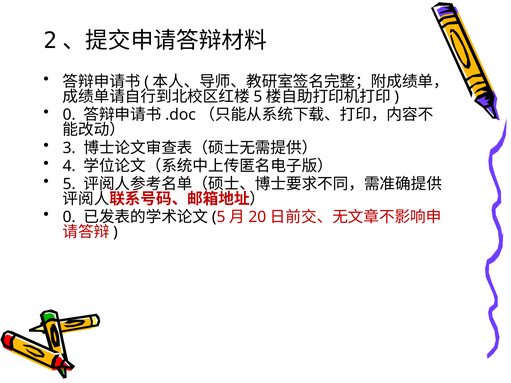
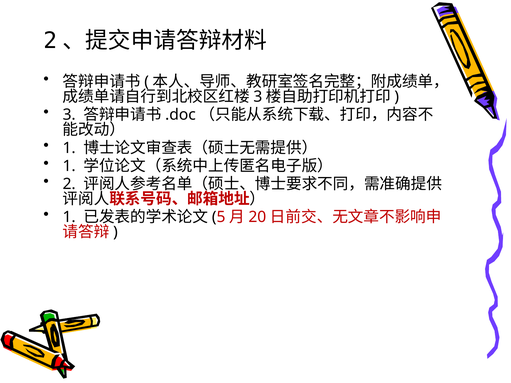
5 at (258, 97): 5 -> 3
0 at (69, 115): 0 -> 3
3 at (69, 148): 3 -> 1
4 at (69, 166): 4 -> 1
5 at (69, 184): 5 -> 2
0 at (69, 217): 0 -> 1
